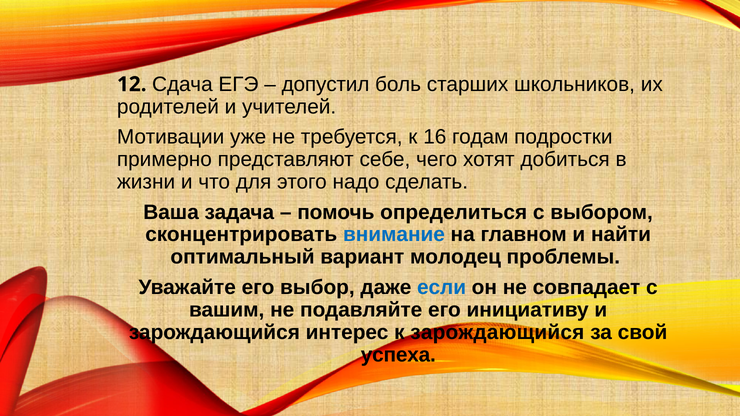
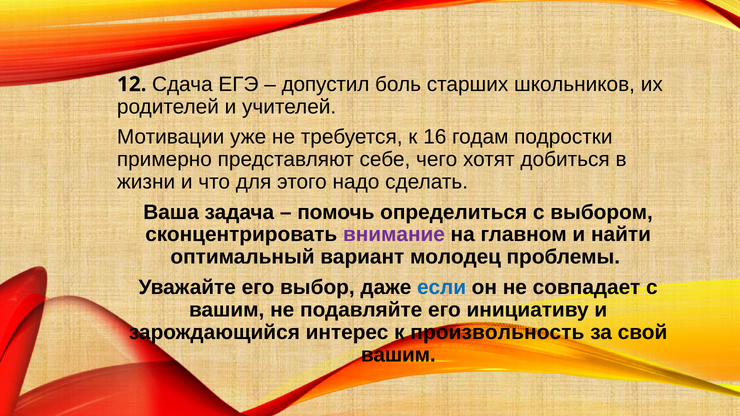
внимание colour: blue -> purple
к зарождающийся: зарождающийся -> произвольность
успеха at (398, 355): успеха -> вашим
